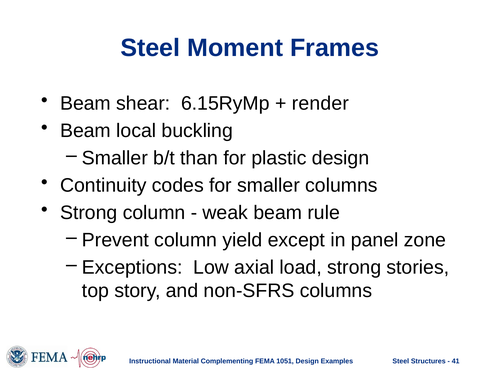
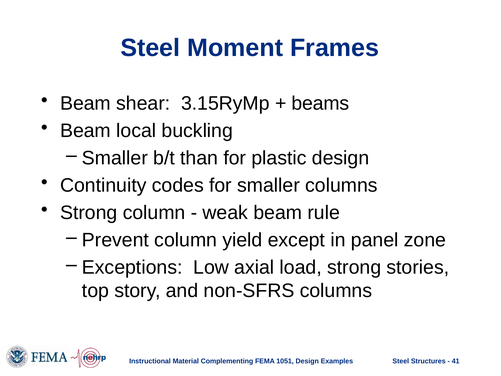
6.15RyMp: 6.15RyMp -> 3.15RyMp
render: render -> beams
